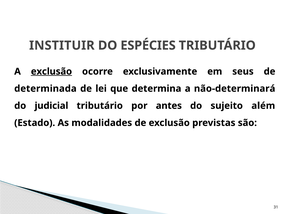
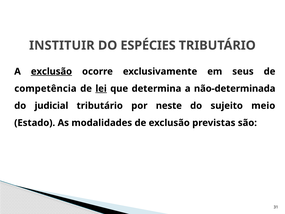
determinada: determinada -> competência
lei underline: none -> present
não-determinará: não-determinará -> não-determinada
antes: antes -> neste
além: além -> meio
